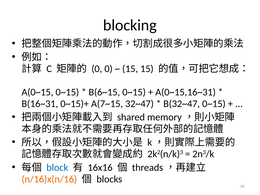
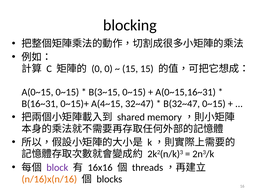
B(6~15: B(6~15 -> B(3~15
A(7~15: A(7~15 -> A(4~15
block colour: blue -> purple
